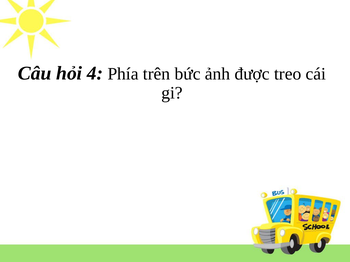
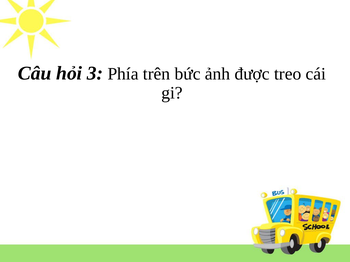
4: 4 -> 3
